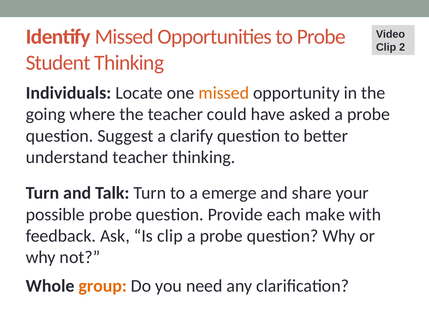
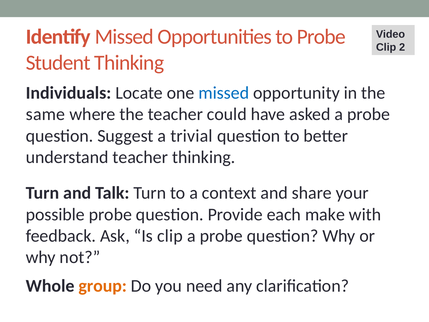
missed at (224, 93) colour: orange -> blue
going: going -> same
clarify: clarify -> trivial
emerge: emerge -> context
